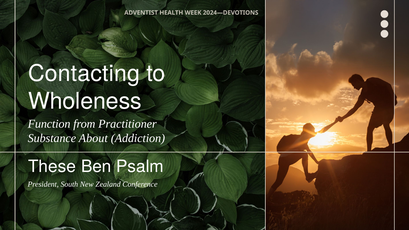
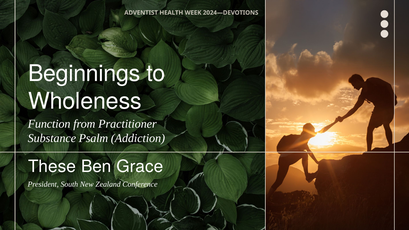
Contacting: Contacting -> Beginnings
About: About -> Psalm
Psalm: Psalm -> Grace
